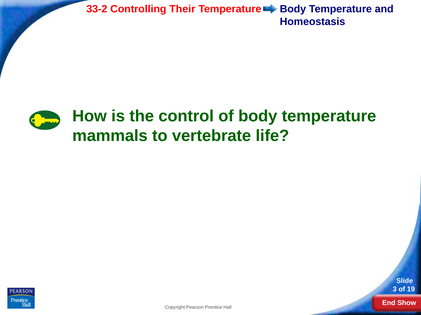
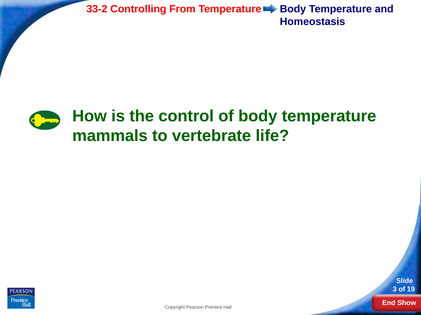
Their: Their -> From
